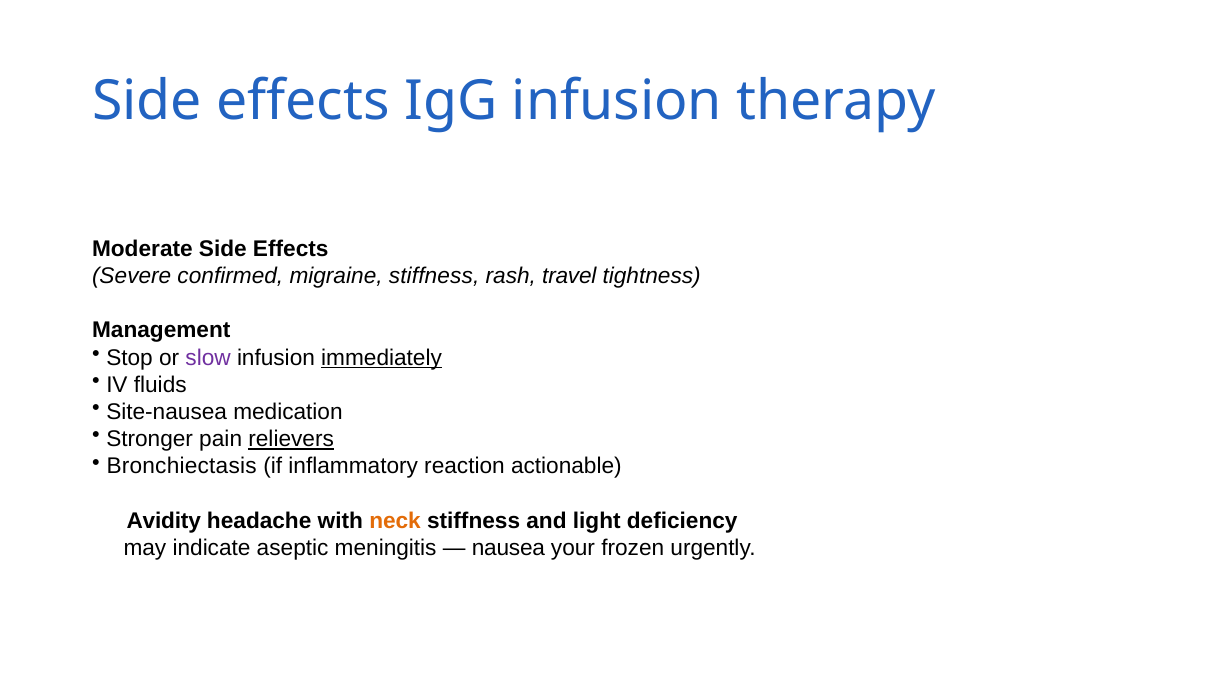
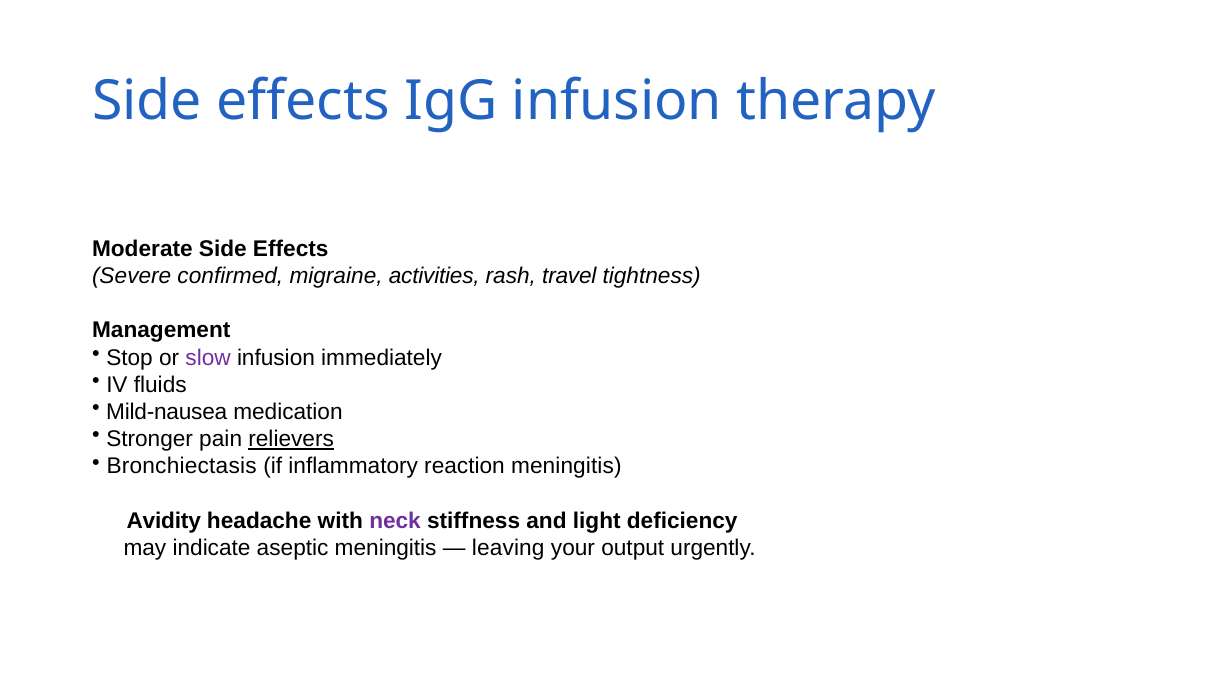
migraine stiffness: stiffness -> activities
immediately underline: present -> none
Site-nausea: Site-nausea -> Mild-nausea
reaction actionable: actionable -> meningitis
neck colour: orange -> purple
nausea: nausea -> leaving
frozen: frozen -> output
